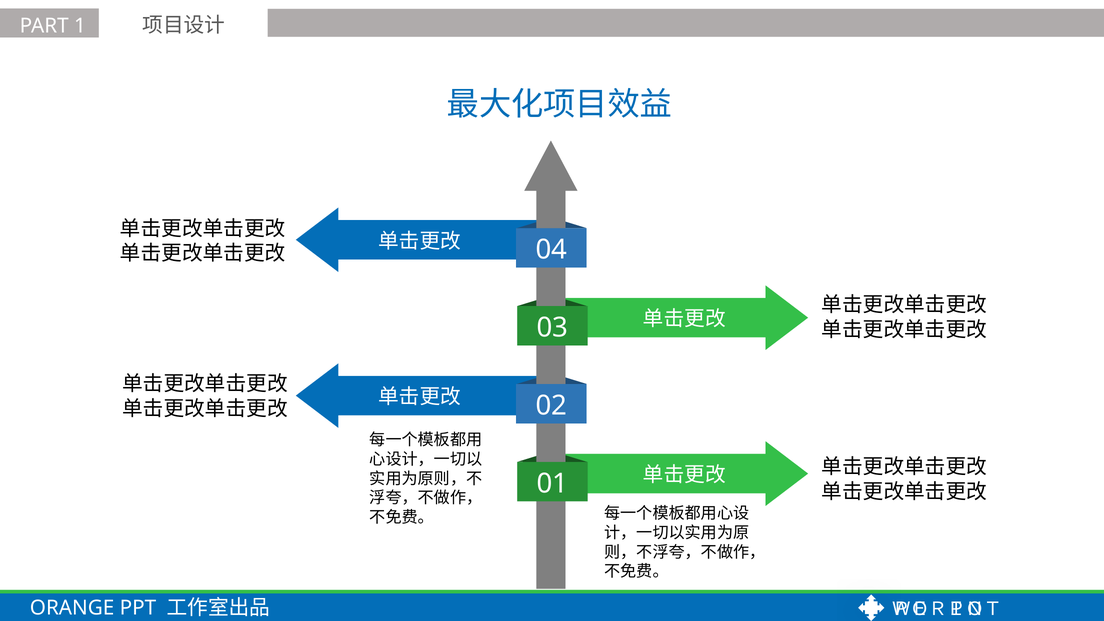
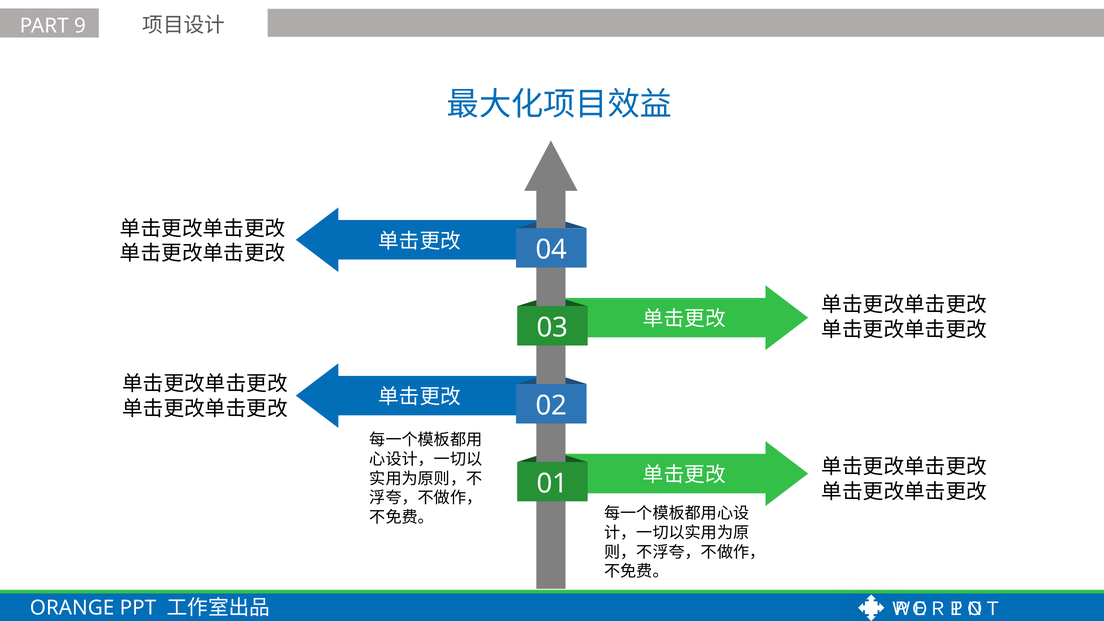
1: 1 -> 9
